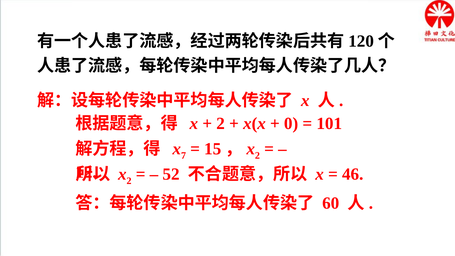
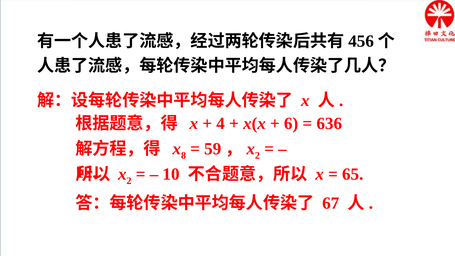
120: 120 -> 456
2 at (221, 124): 2 -> 4
0: 0 -> 6
101: 101 -> 636
7: 7 -> 8
15: 15 -> 59
52: 52 -> 10
46: 46 -> 65
60: 60 -> 67
